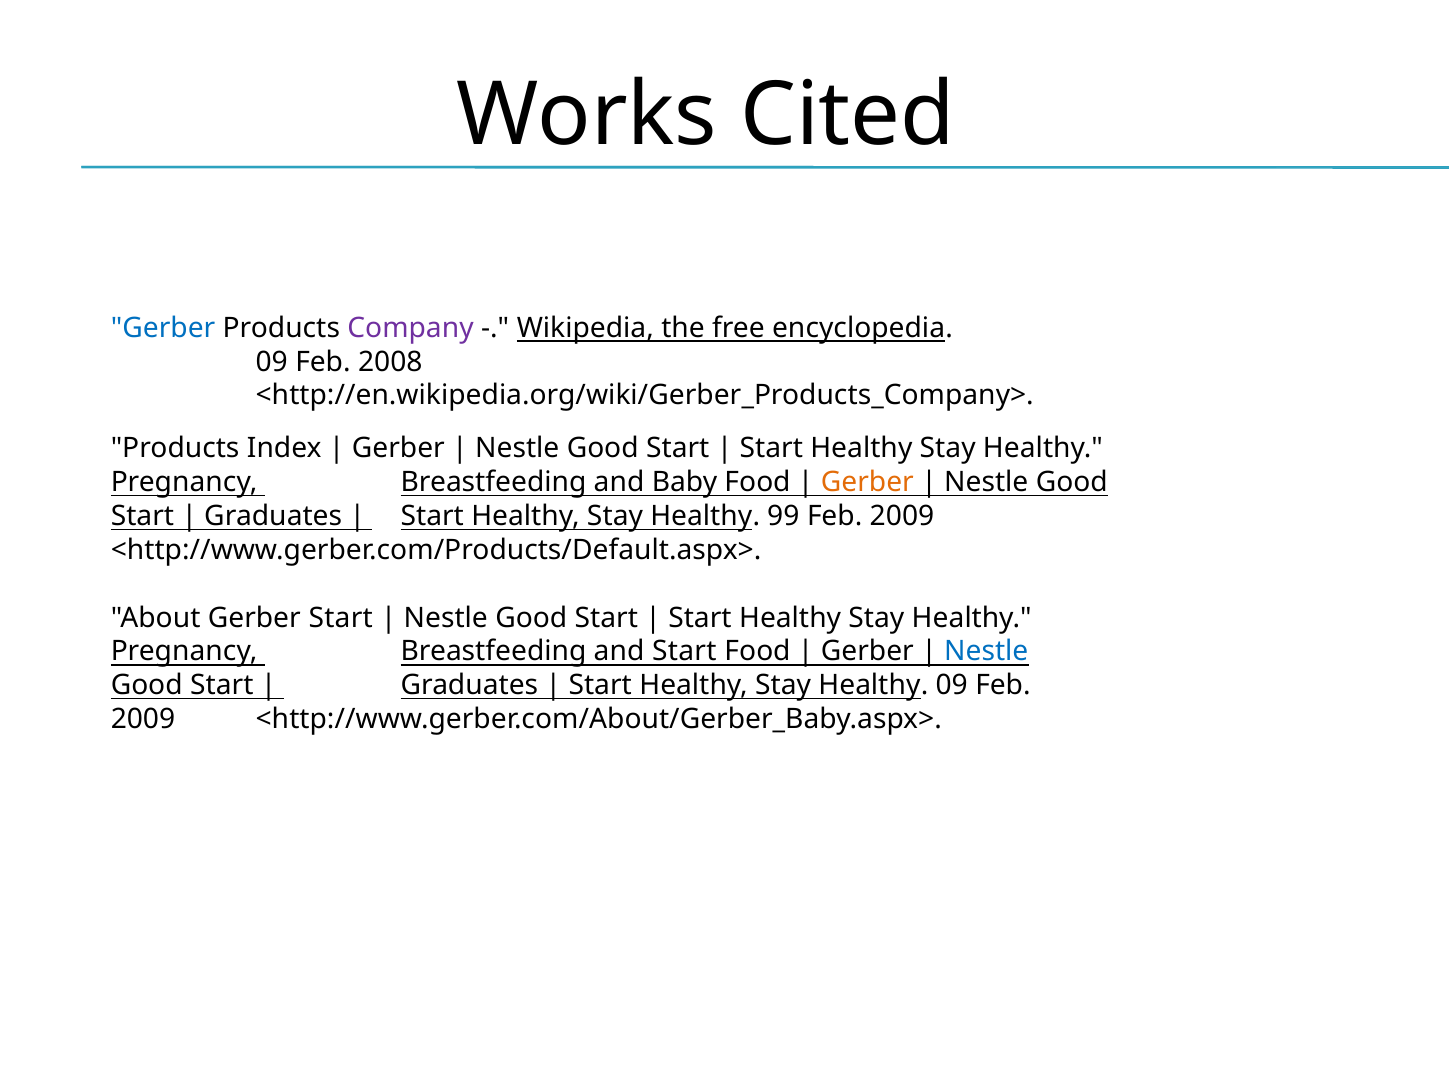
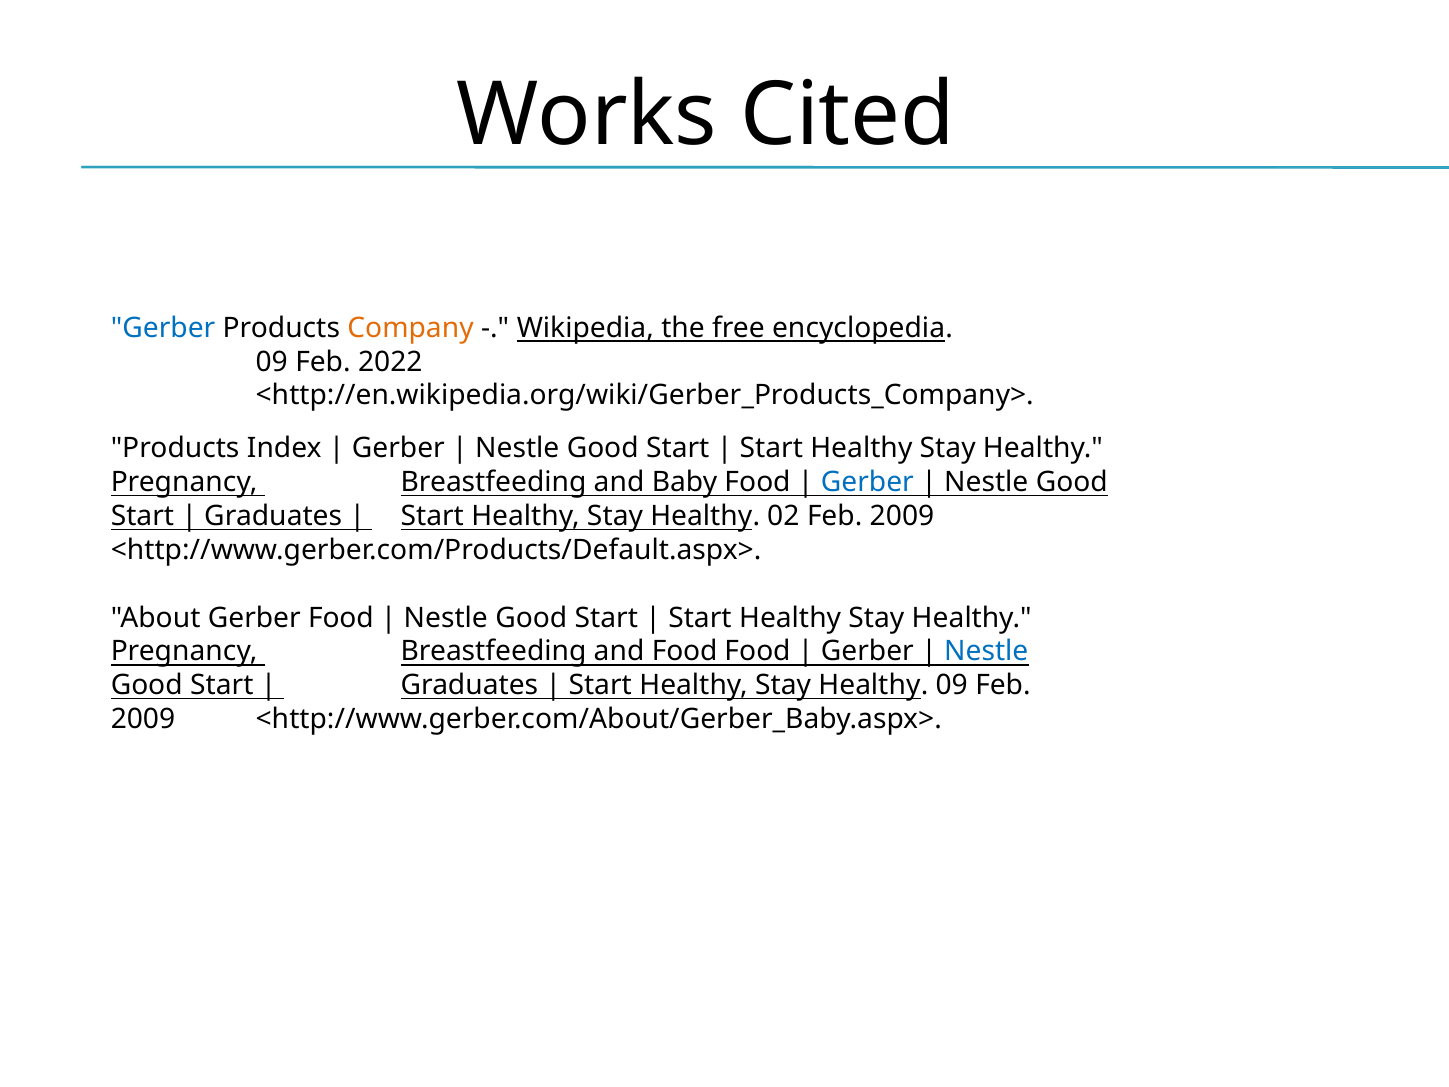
Company colour: purple -> orange
2008: 2008 -> 2022
Gerber at (867, 482) colour: orange -> blue
99: 99 -> 02
Gerber Start: Start -> Food
and Start: Start -> Food
